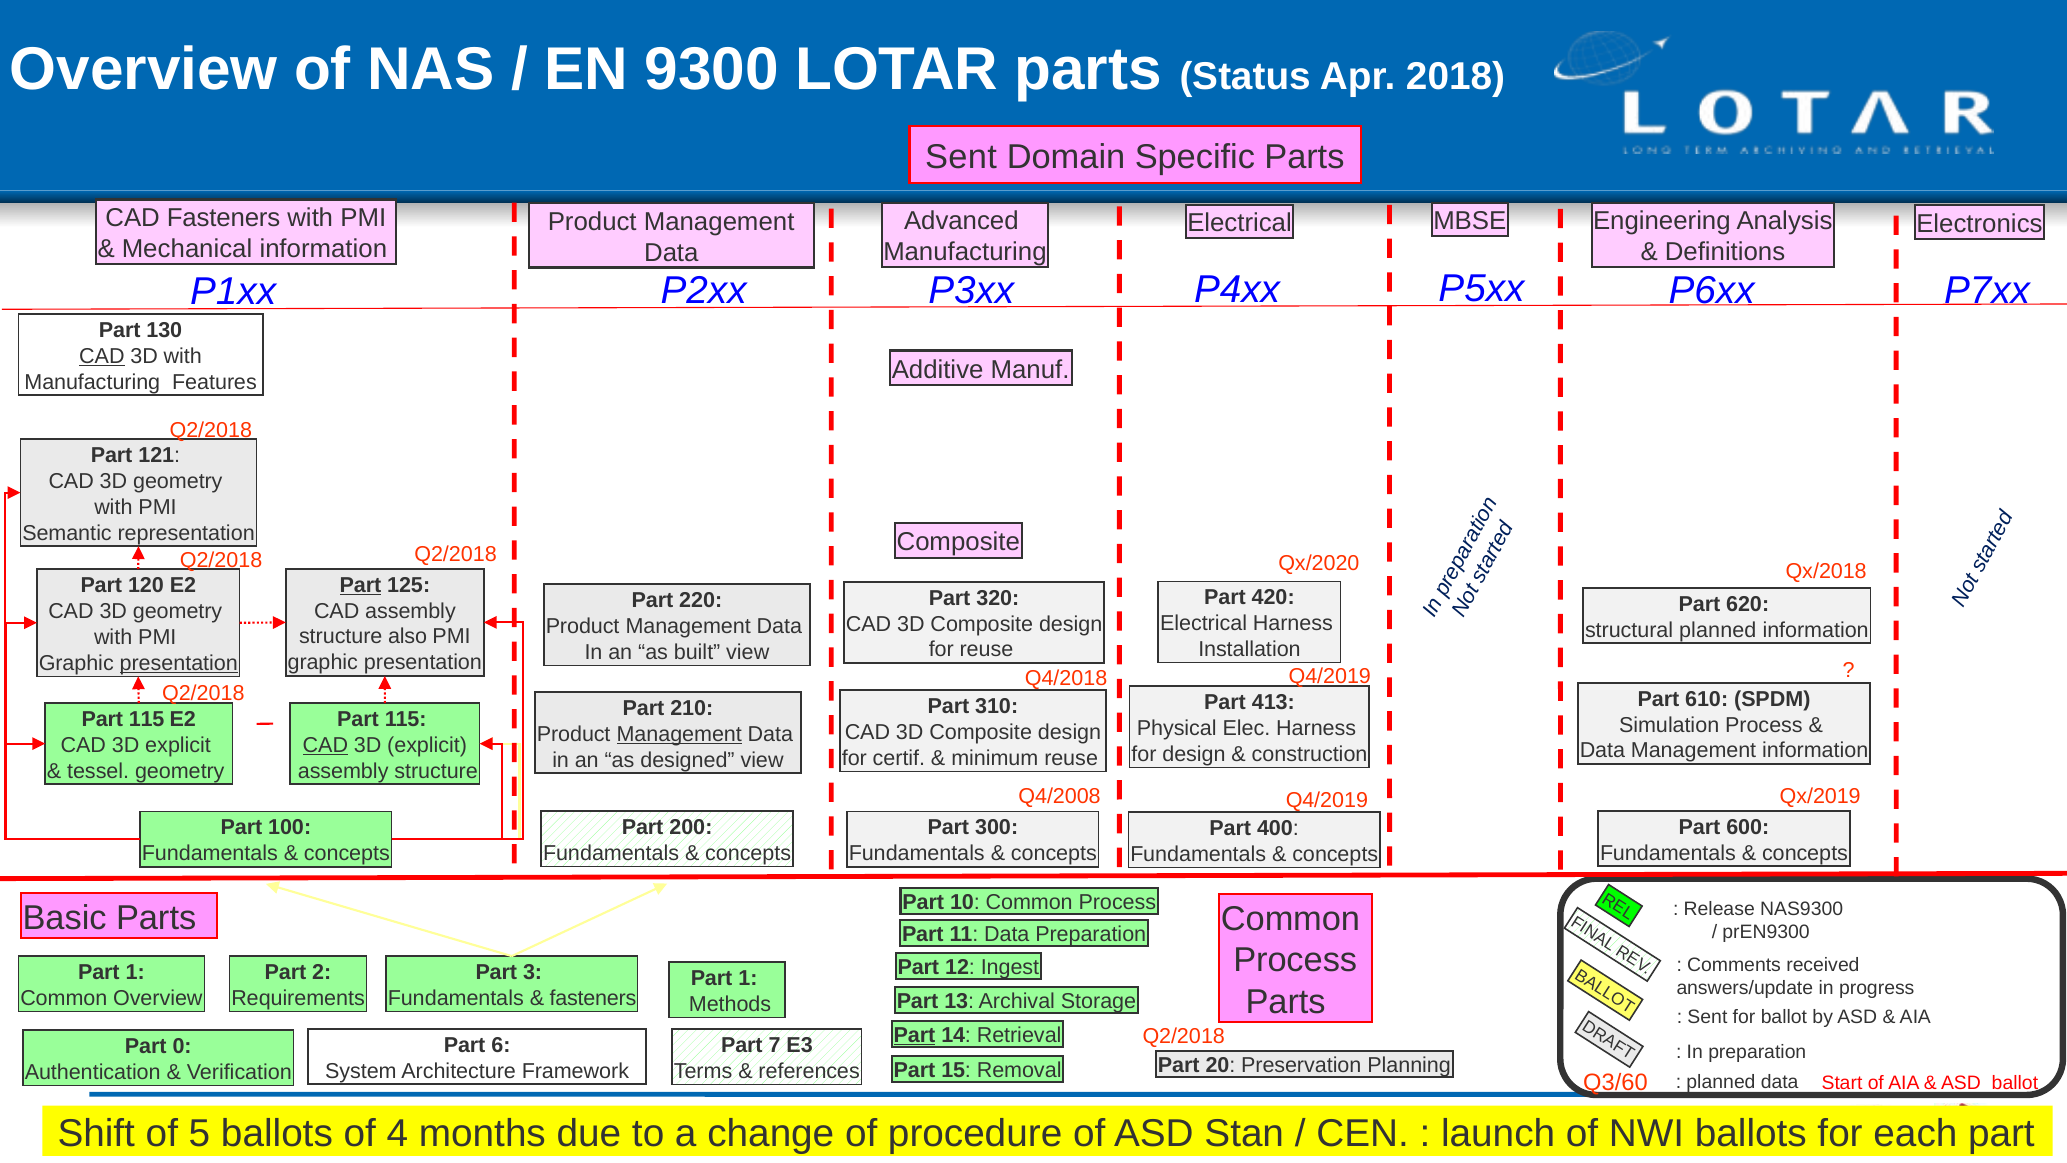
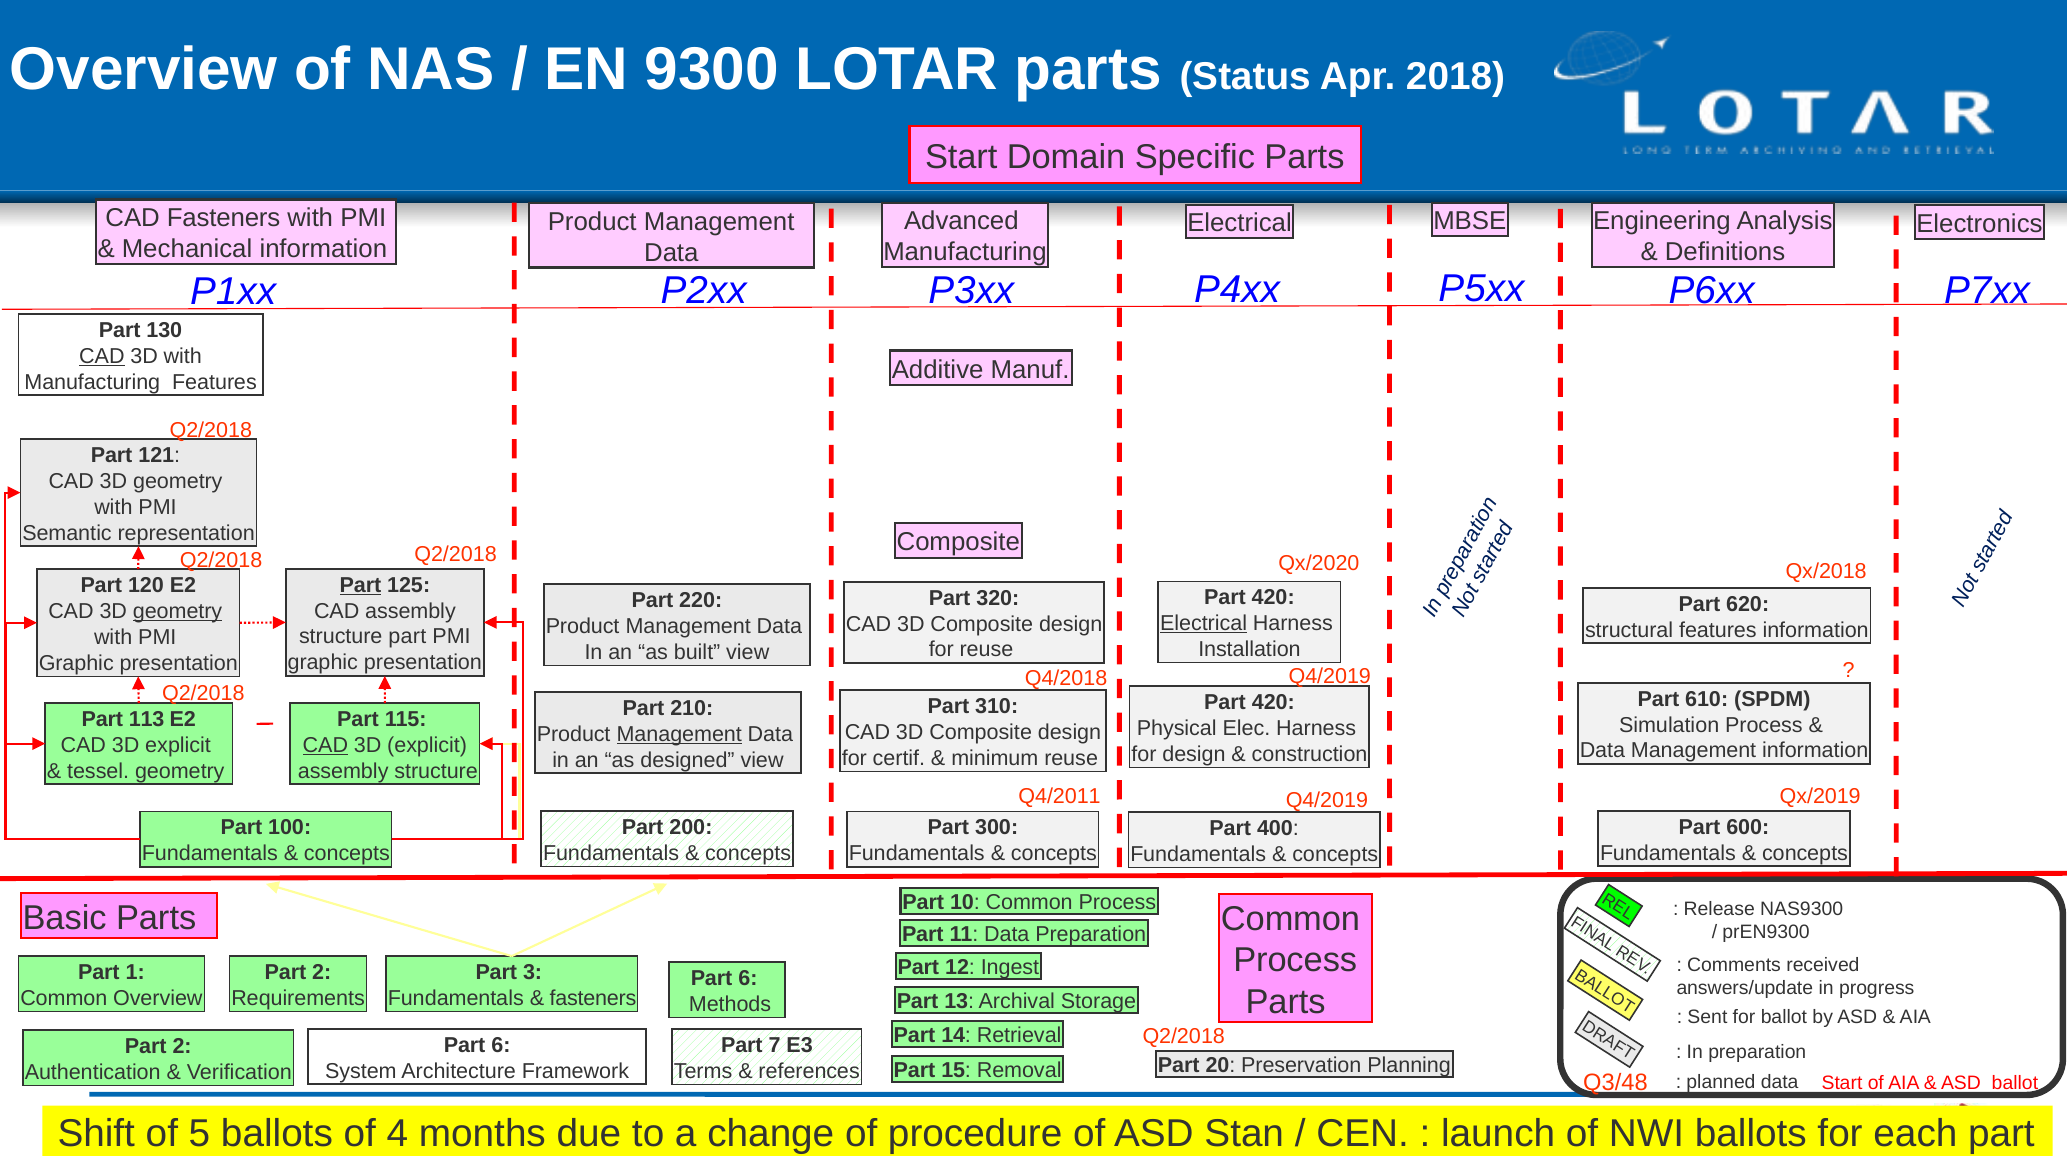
Sent at (961, 157): Sent -> Start
geometry at (178, 611) underline: none -> present
Electrical at (1204, 623) underline: none -> present
structural planned: planned -> features
also at (408, 637): also -> part
presentation at (179, 663) underline: present -> none
413 at (1273, 702): 413 -> 420
115 at (147, 719): 115 -> 113
Q4/2008: Q4/2008 -> Q4/2011
1 at (748, 978): 1 -> 6
Part at (915, 1035) underline: present -> none
0 at (182, 1046): 0 -> 2
Q3/60: Q3/60 -> Q3/48
